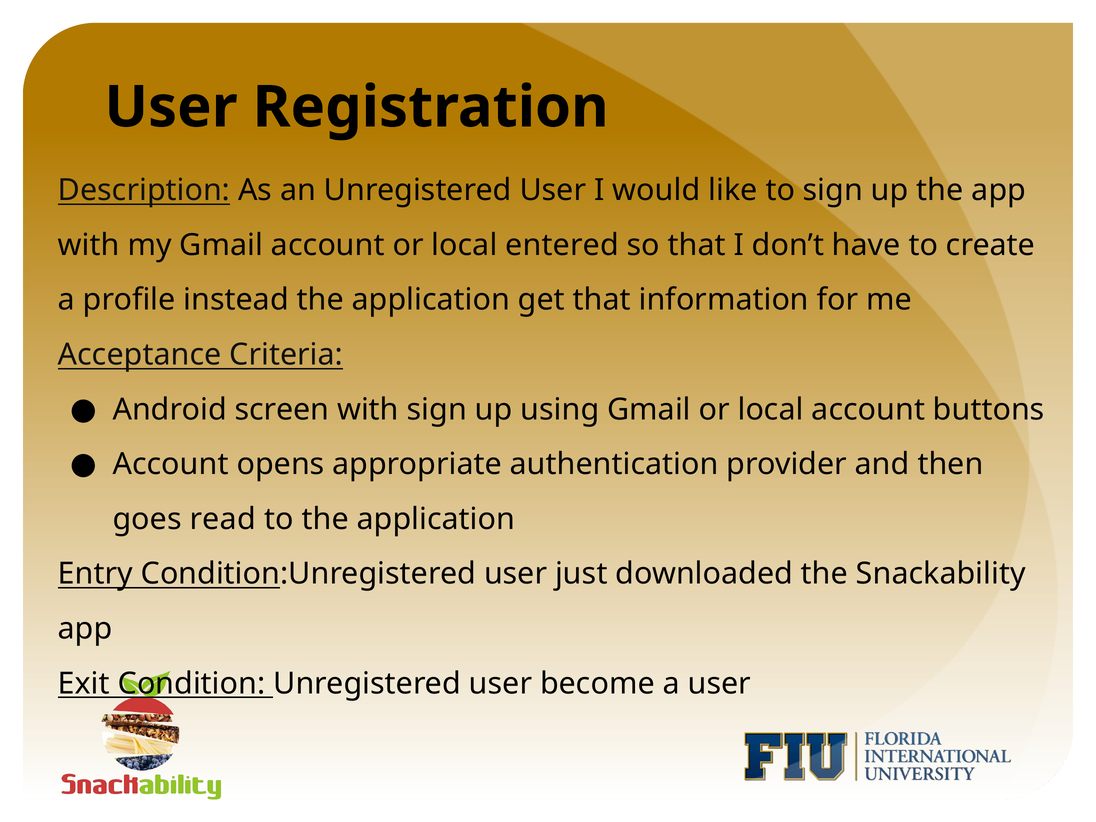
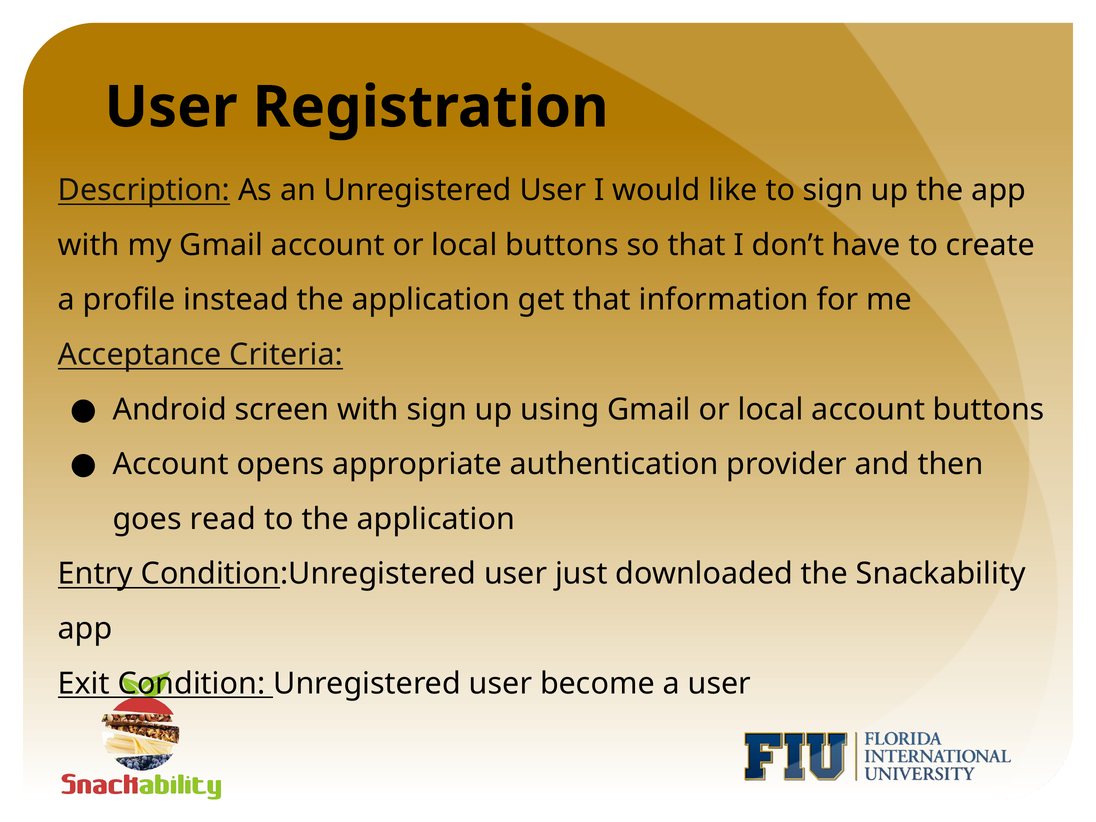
local entered: entered -> buttons
